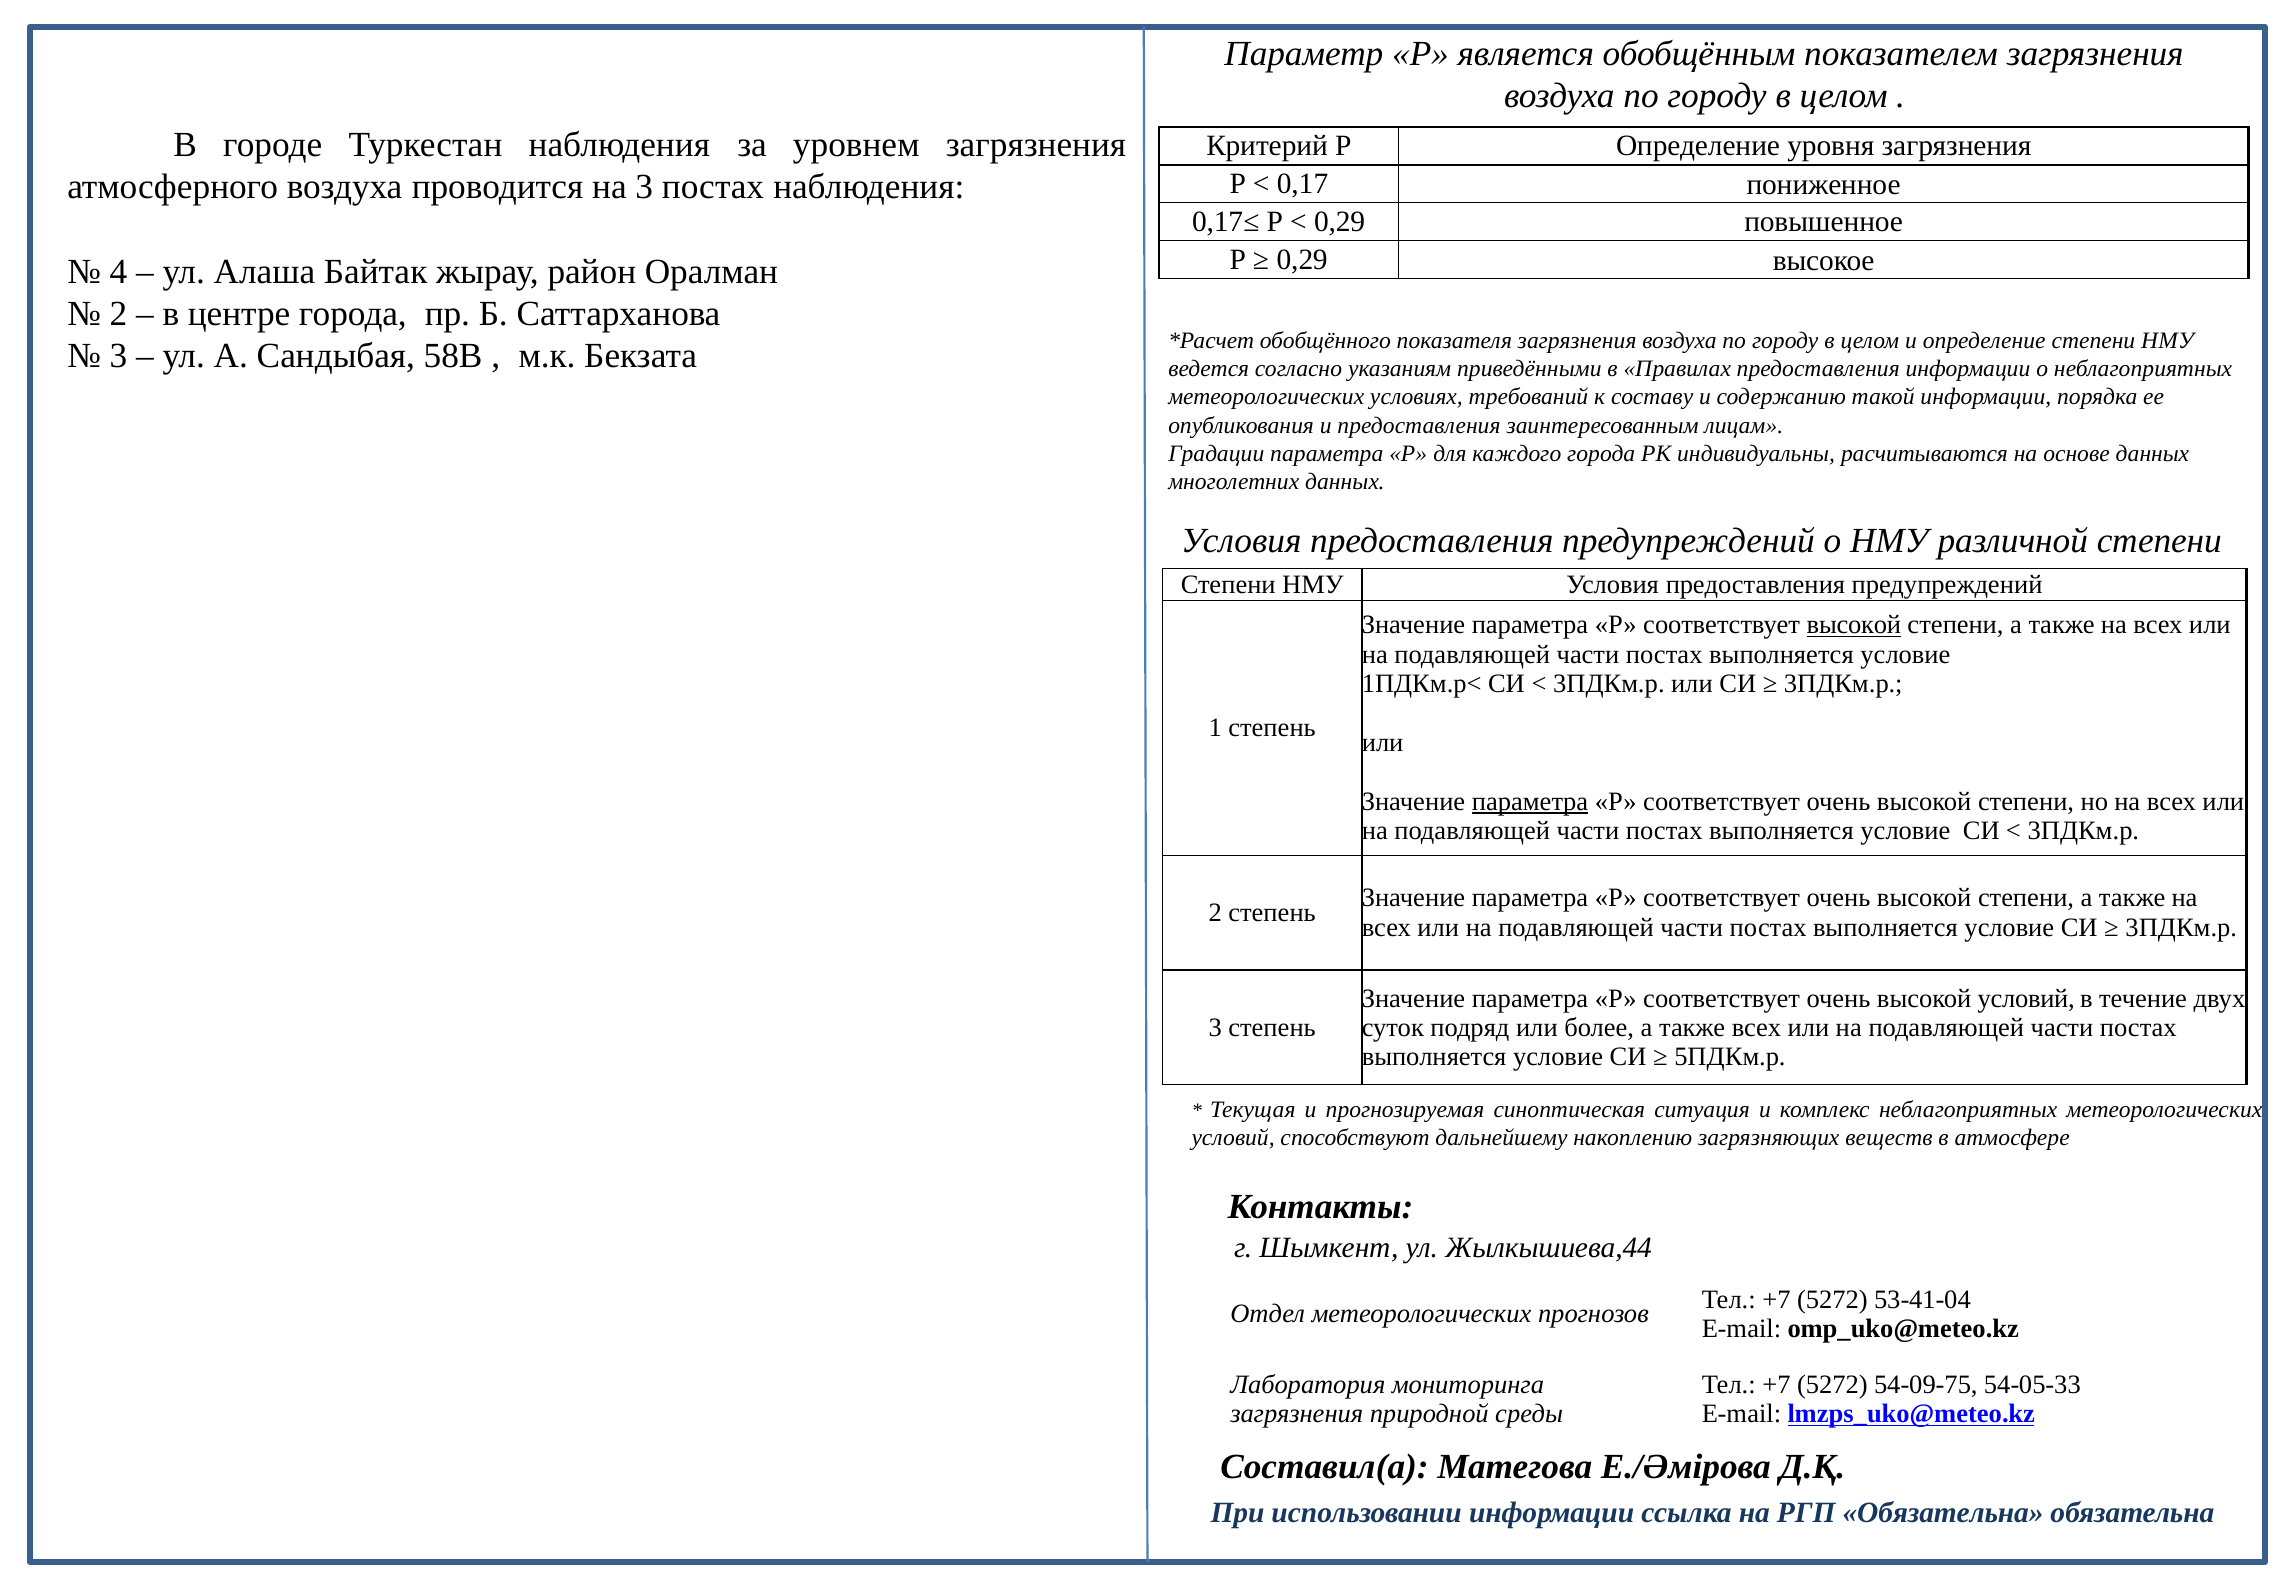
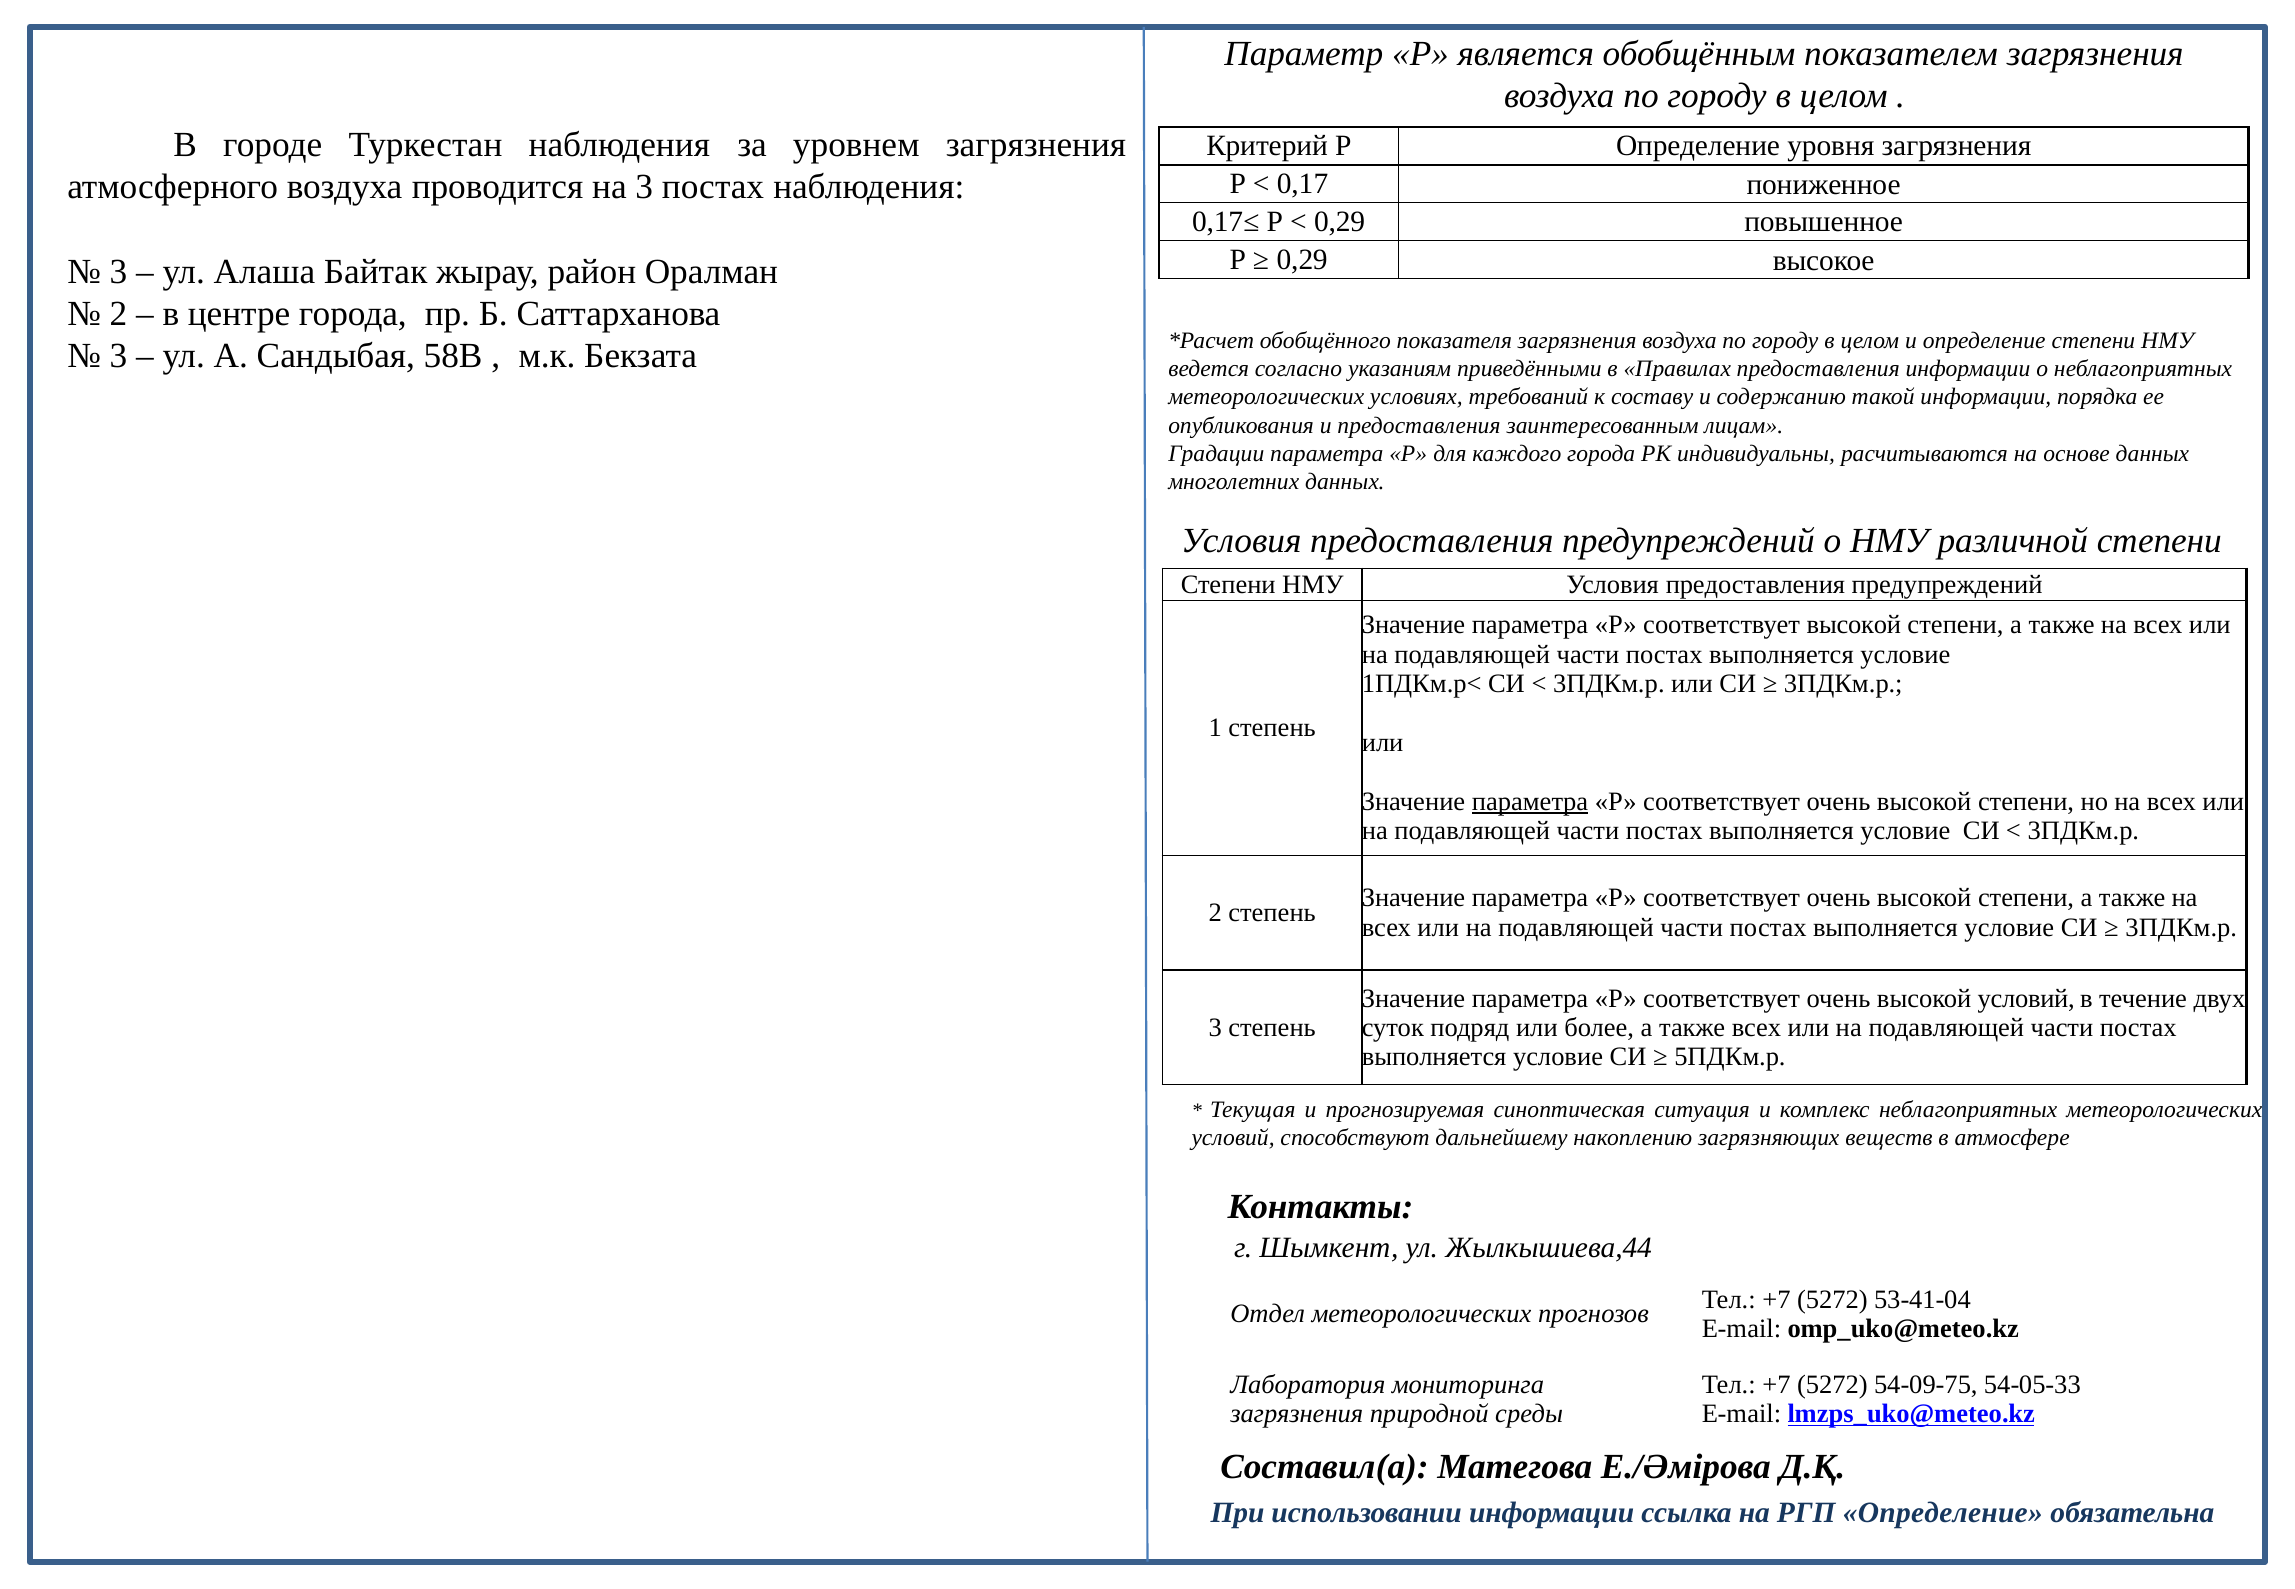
4 at (118, 272): 4 -> 3
высокой at (1854, 625) underline: present -> none
РГП Обязательна: Обязательна -> Определение
